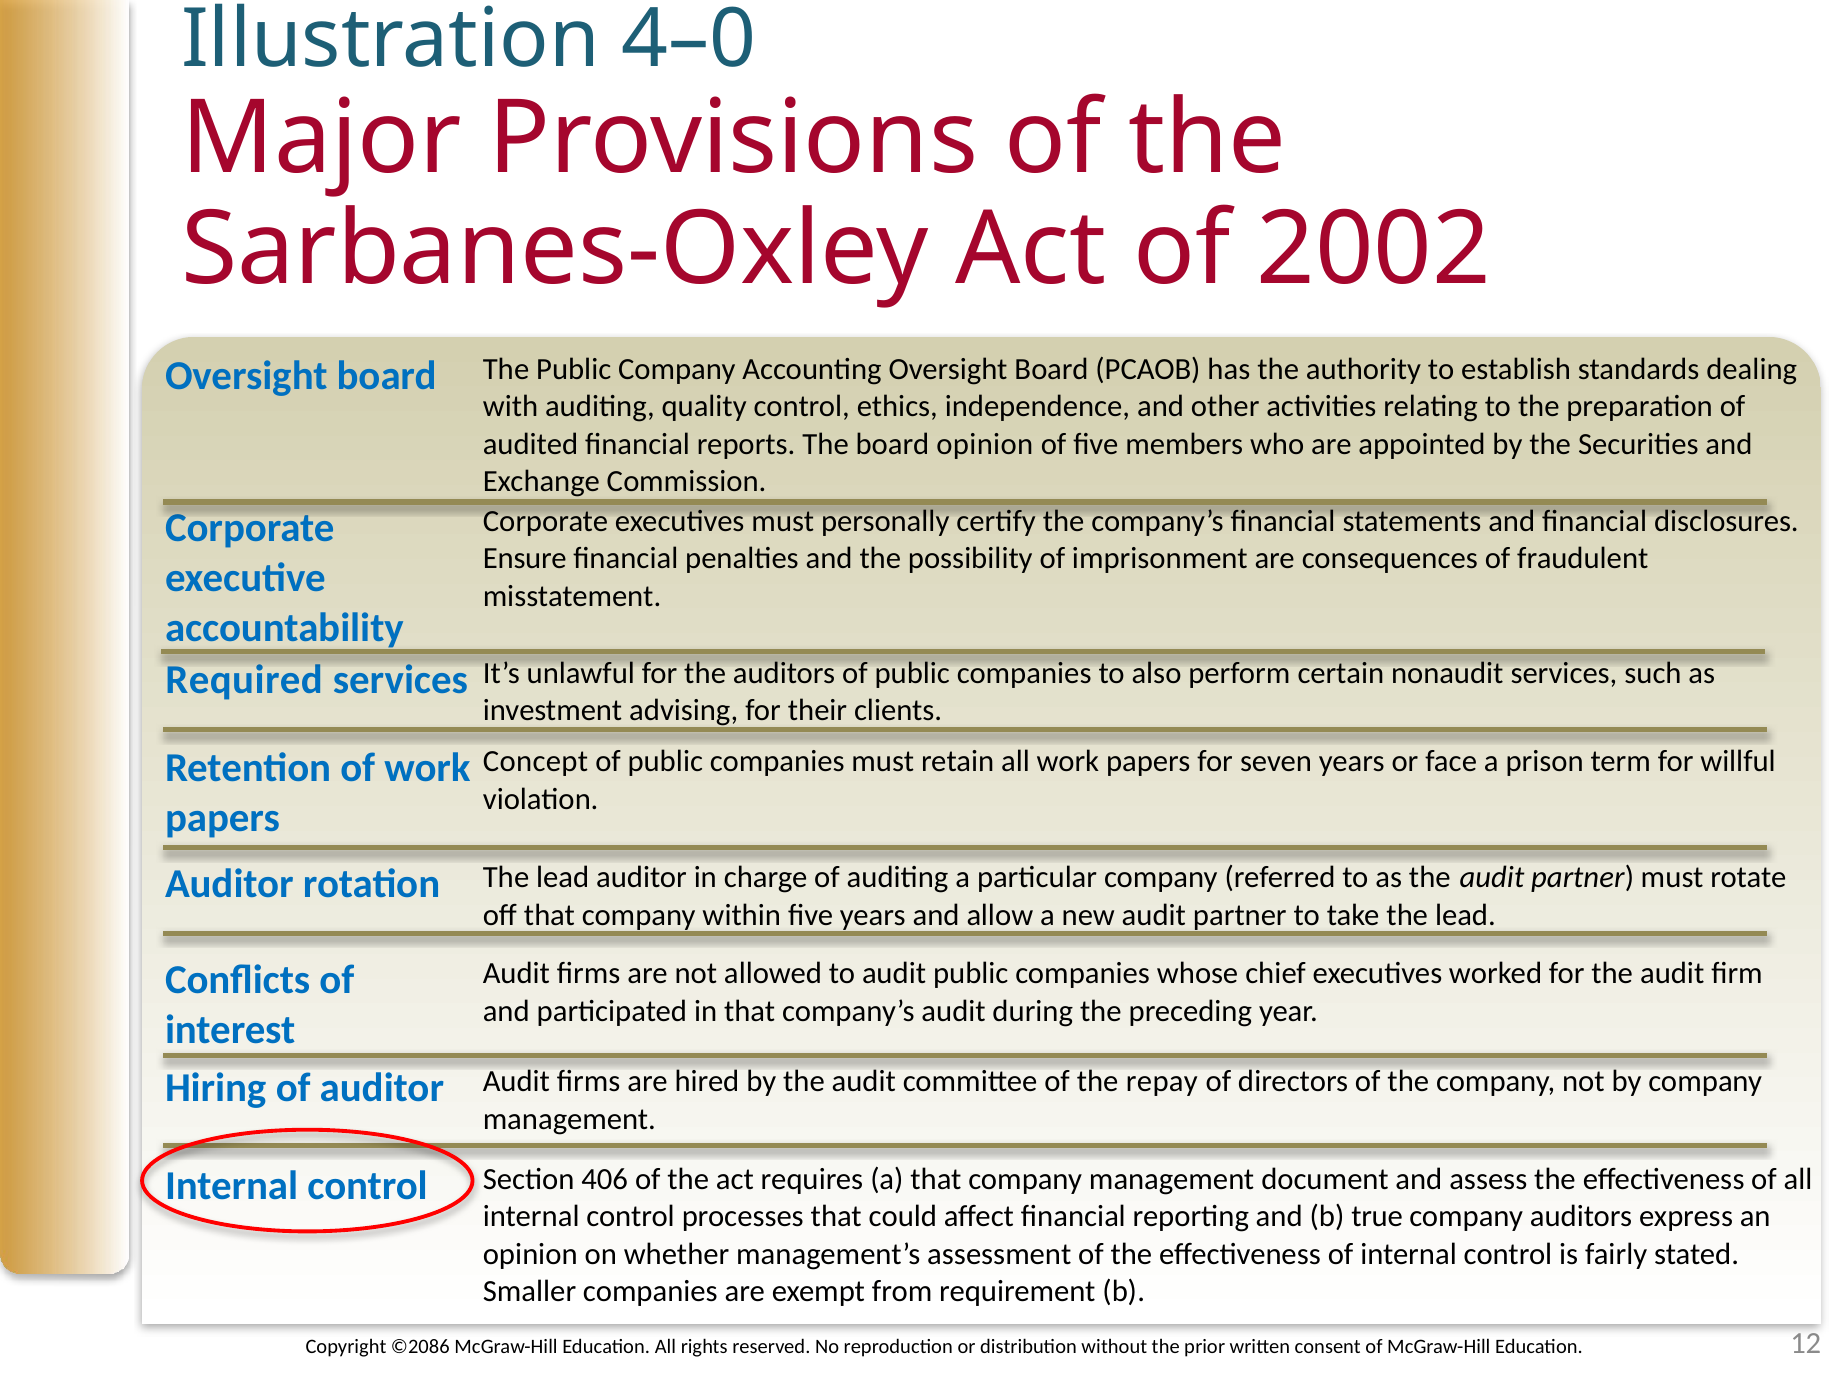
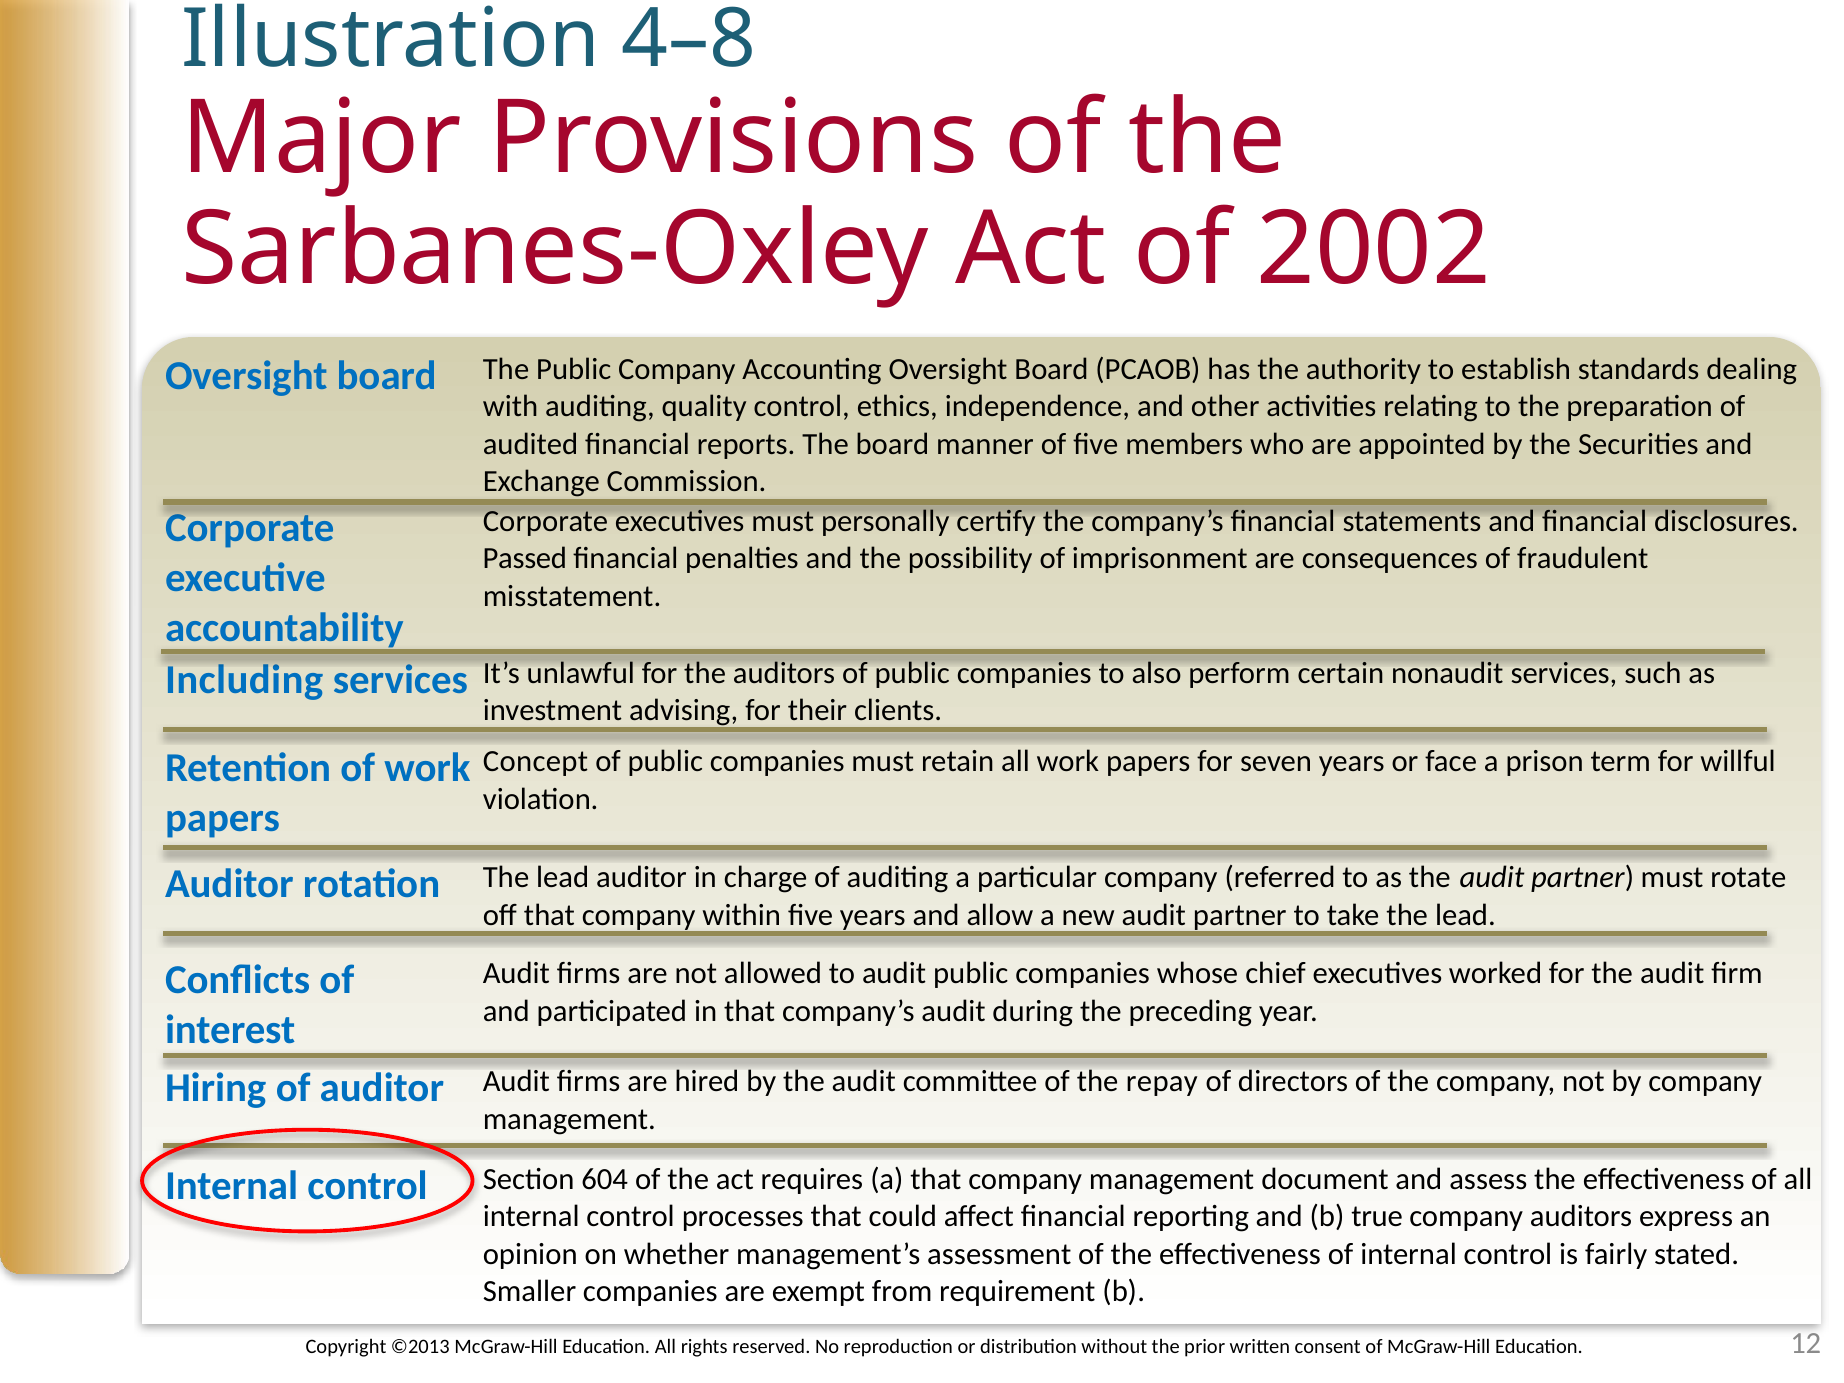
4–0: 4–0 -> 4–8
board opinion: opinion -> manner
Ensure: Ensure -> Passed
Required: Required -> Including
406: 406 -> 604
©2086: ©2086 -> ©2013
